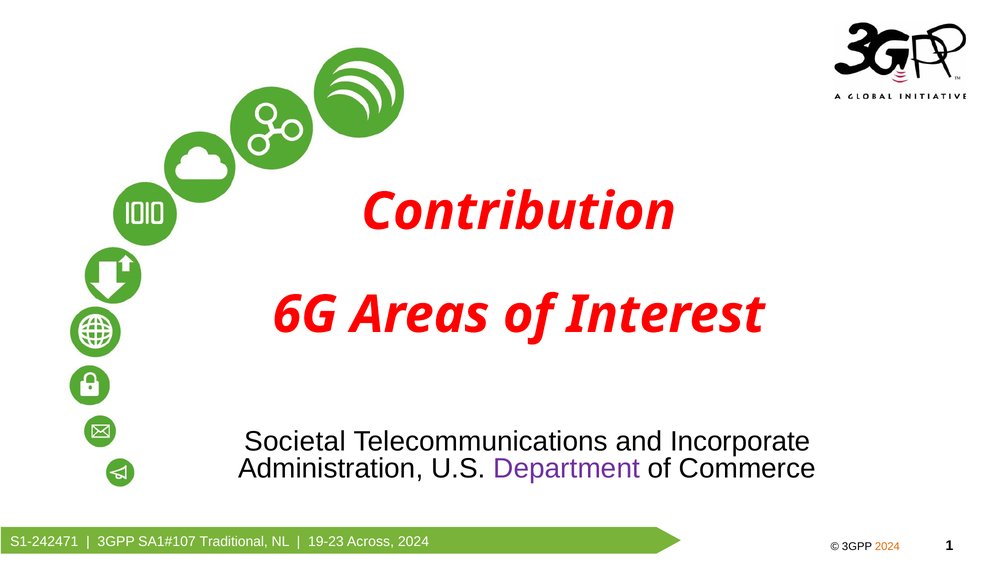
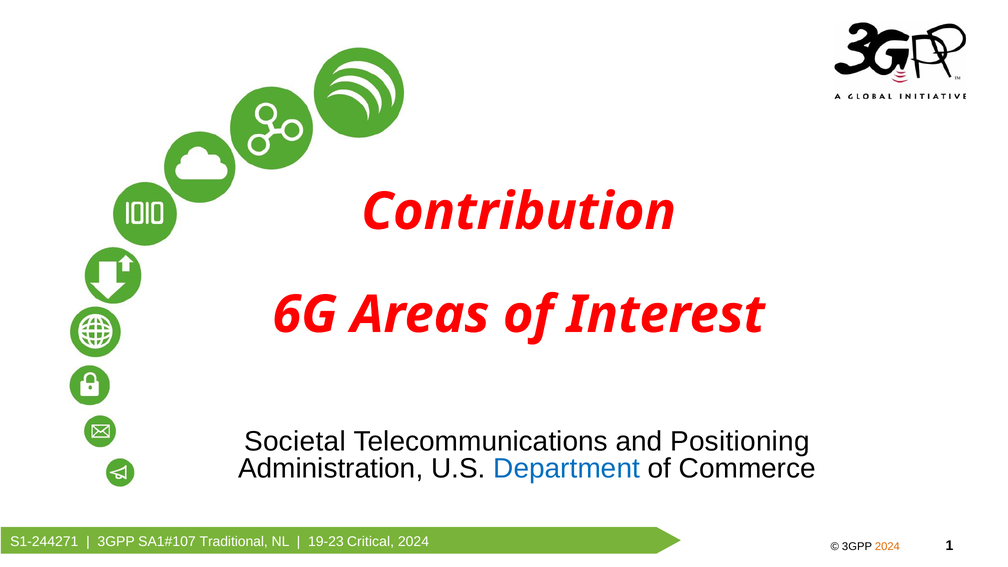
Incorporate: Incorporate -> Positioning
Department colour: purple -> blue
S1-242471: S1-242471 -> S1-244271
Across: Across -> Critical
